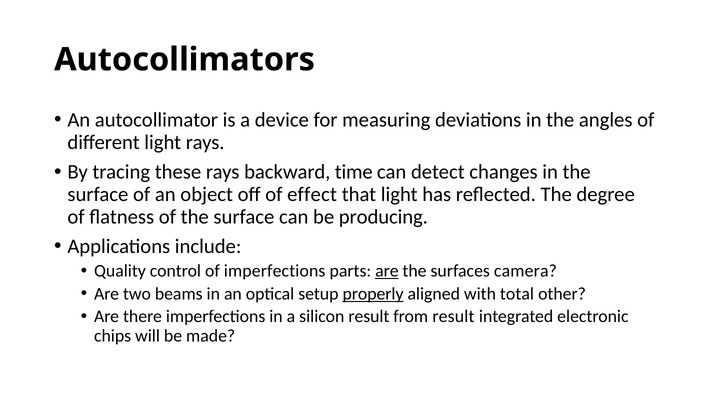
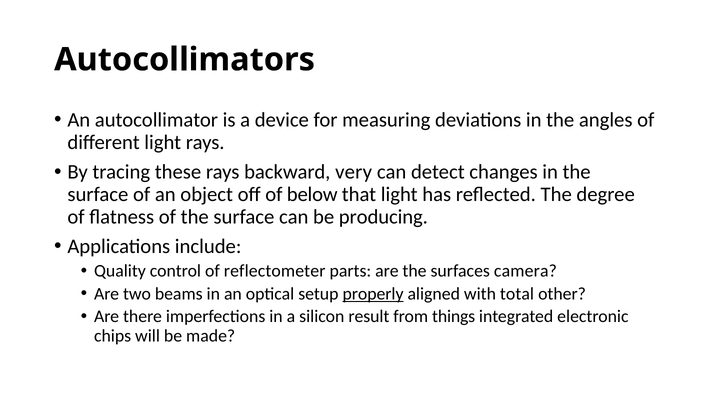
time: time -> very
effect: effect -> below
of imperfections: imperfections -> reflectometer
are at (387, 271) underline: present -> none
from result: result -> things
